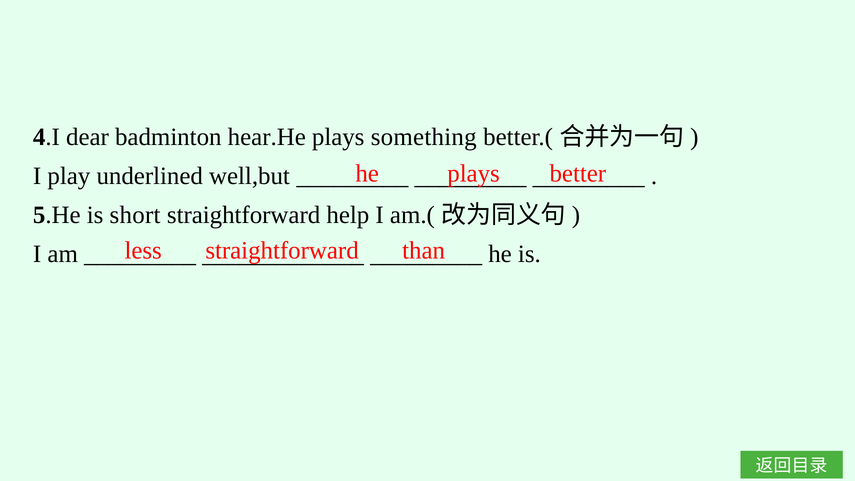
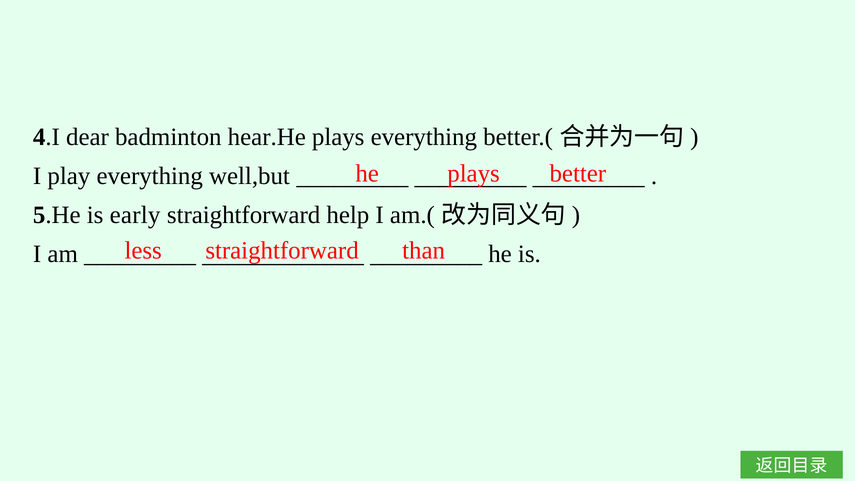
plays something: something -> everything
play underlined: underlined -> everything
short: short -> early
